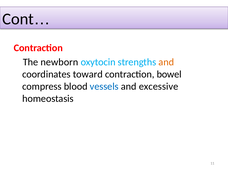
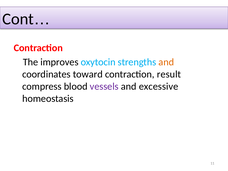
newborn: newborn -> improves
bowel: bowel -> result
vessels colour: blue -> purple
